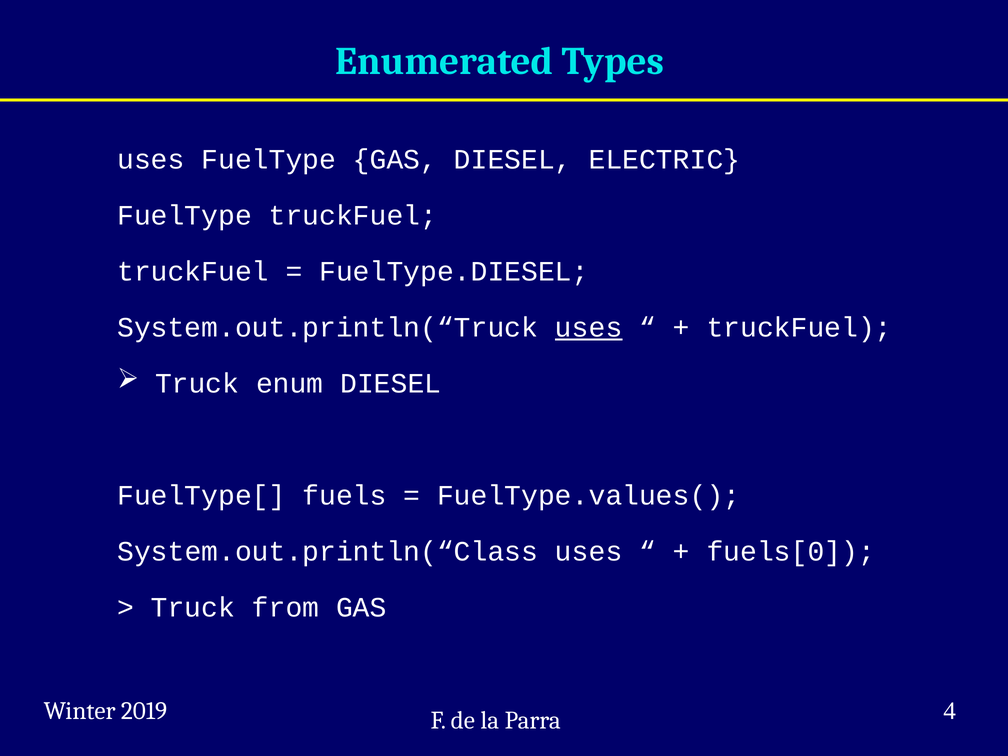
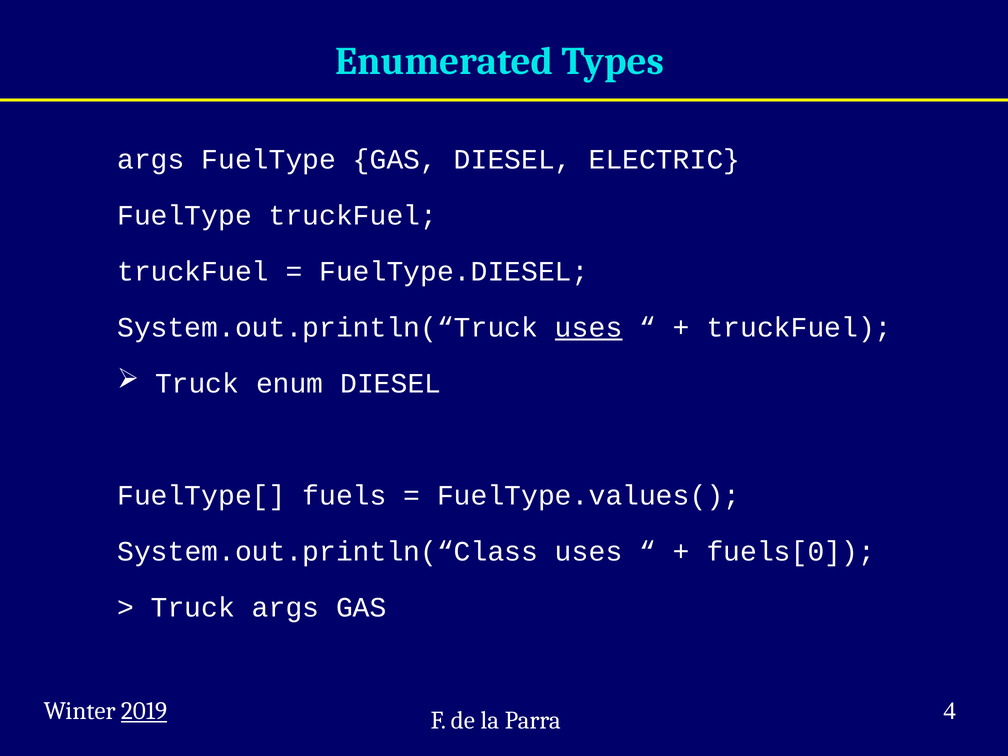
uses at (151, 159): uses -> args
Truck from: from -> args
2019 underline: none -> present
